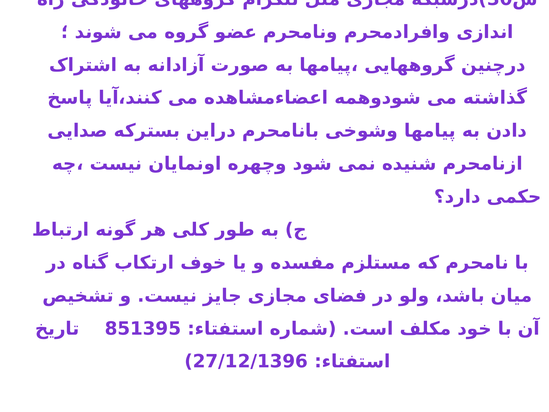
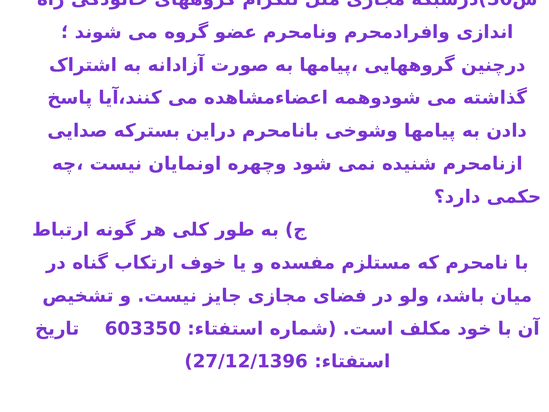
851395: 851395 -> 603350
